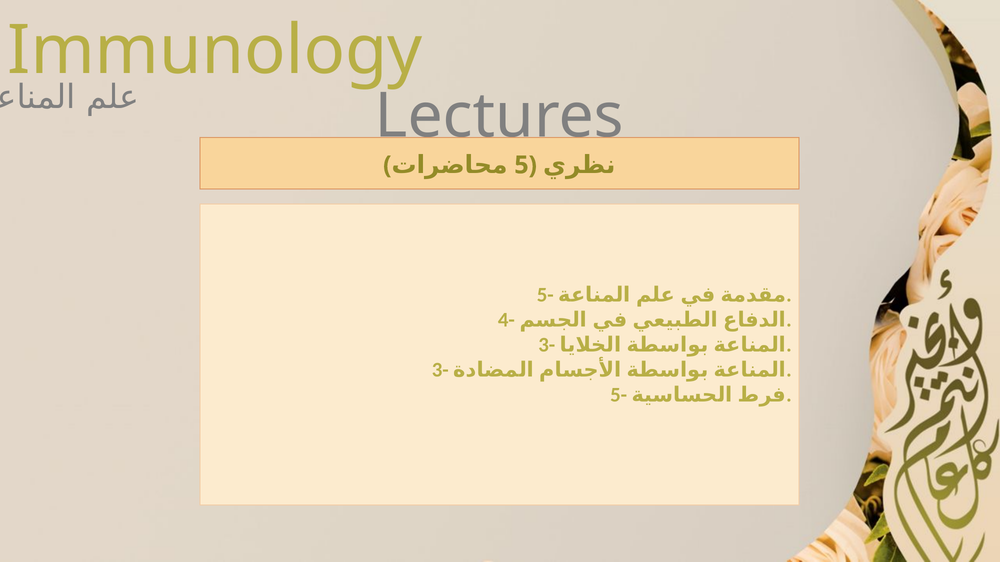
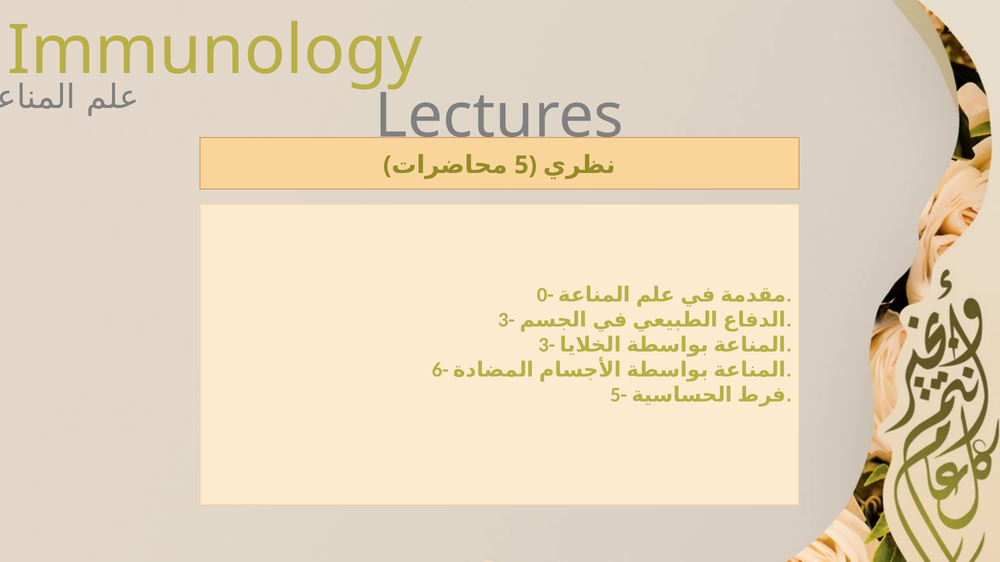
5- at (545, 295): 5- -> 0-
4- at (506, 320): 4- -> 3-
3- at (440, 370): 3- -> 6-
